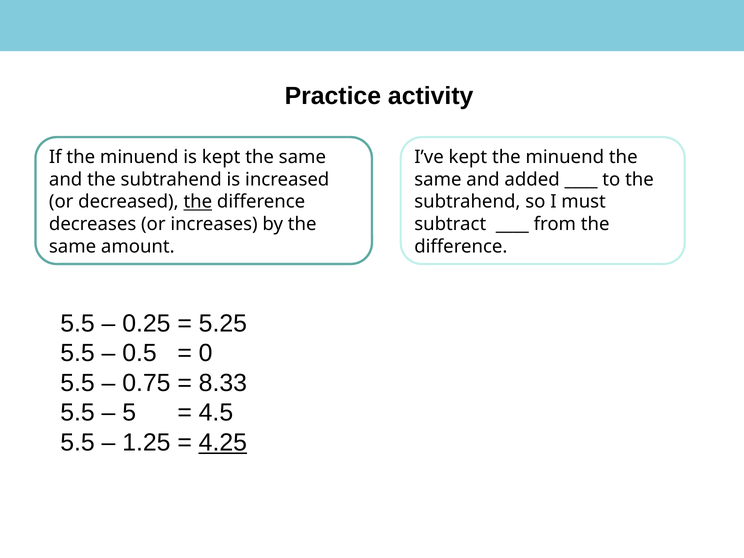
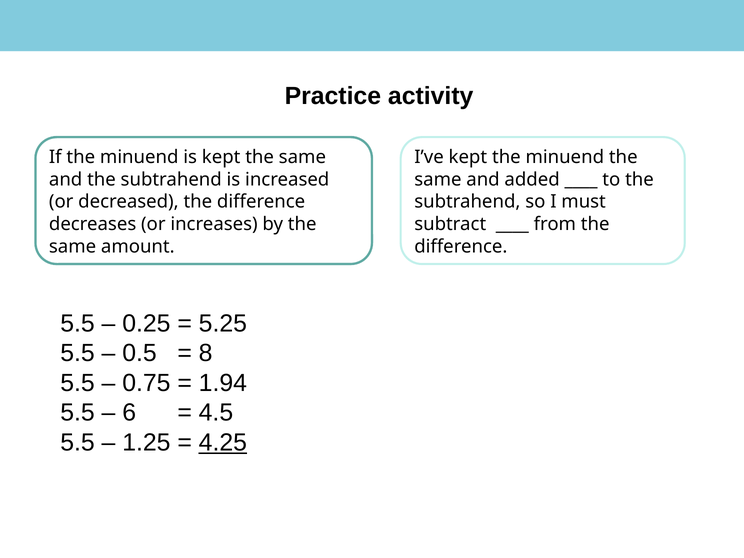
the at (198, 202) underline: present -> none
0: 0 -> 8
8.33: 8.33 -> 1.94
5: 5 -> 6
